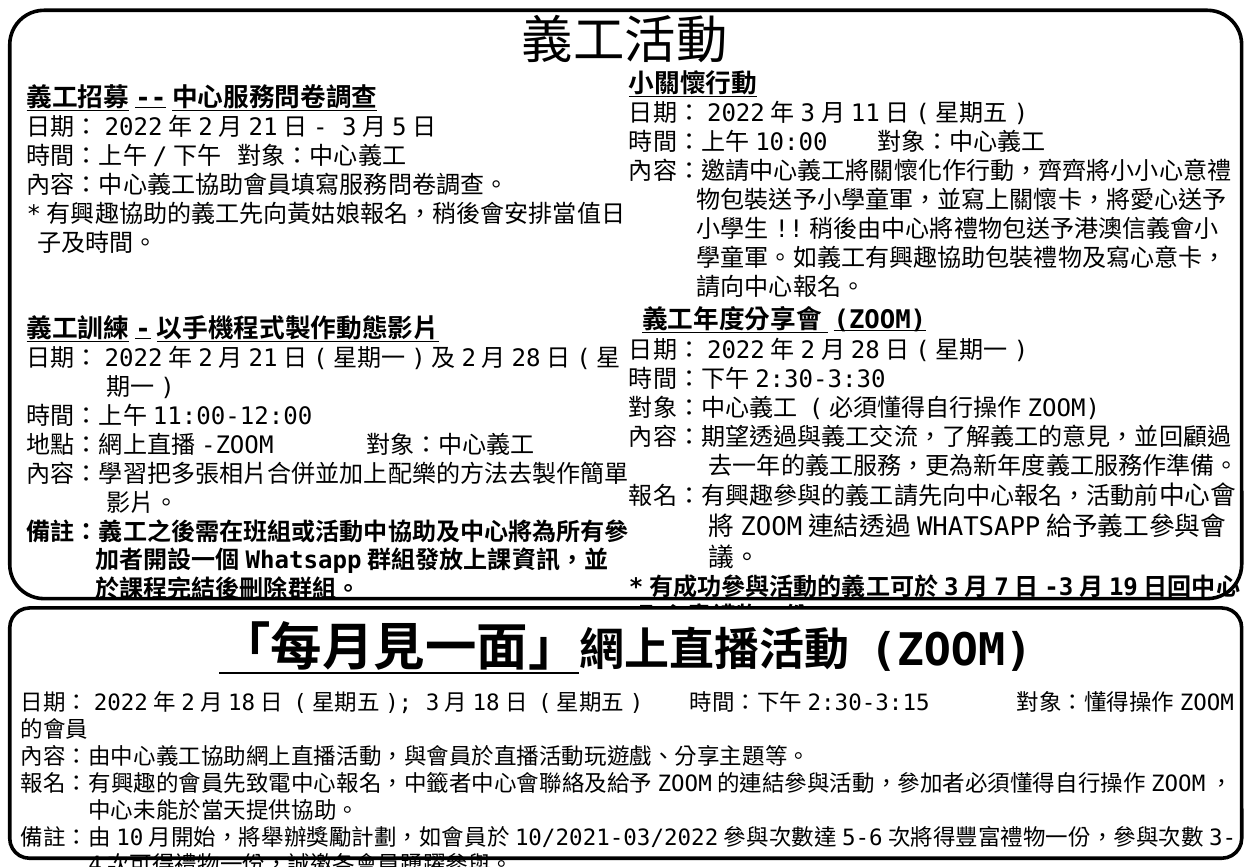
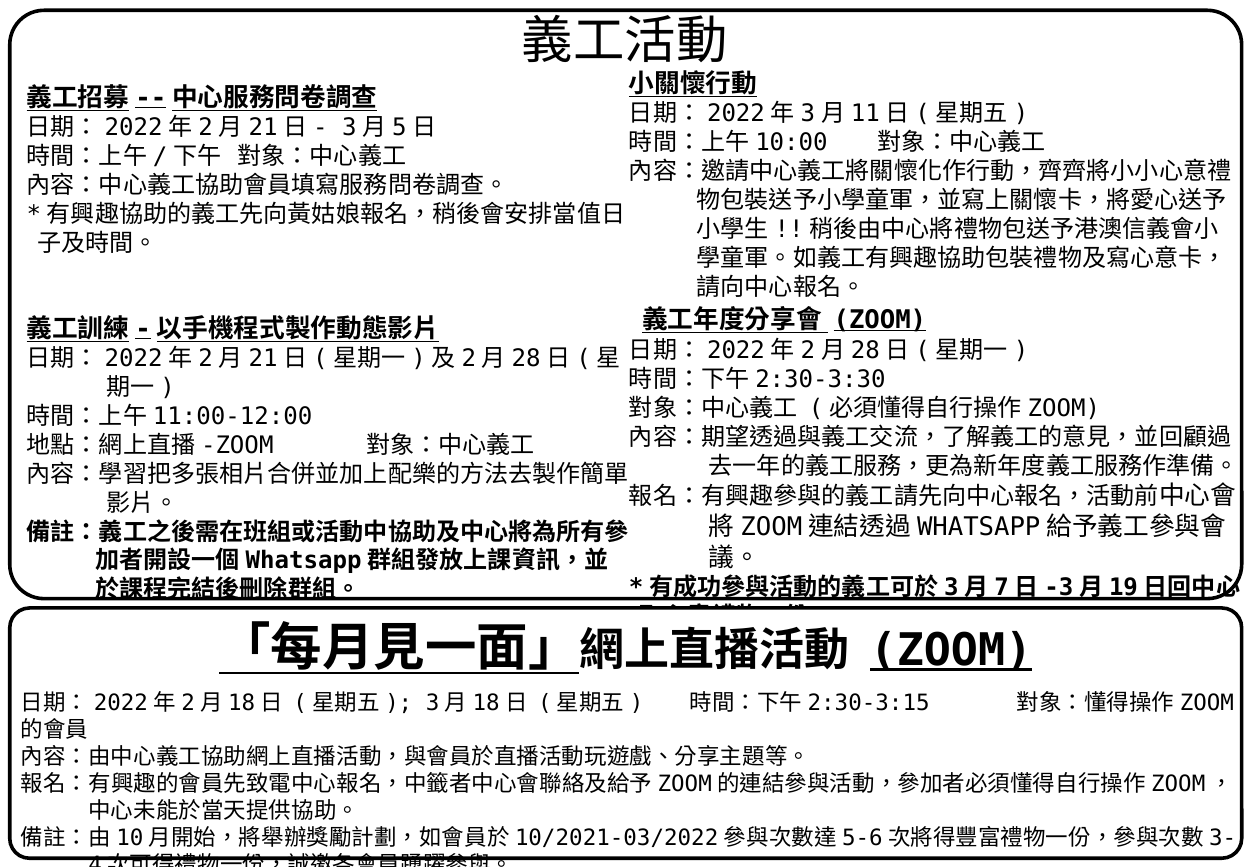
ZOOM at (951, 651) underline: none -> present
